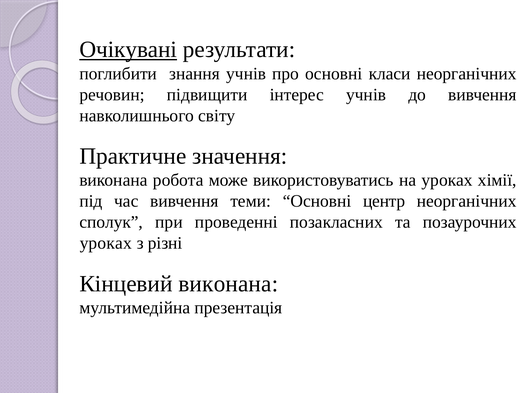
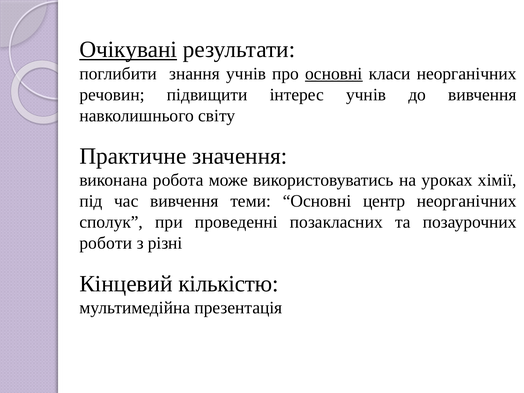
основні at (334, 74) underline: none -> present
уроках at (106, 243): уроках -> роботи
Кінцевий виконана: виконана -> кількістю
